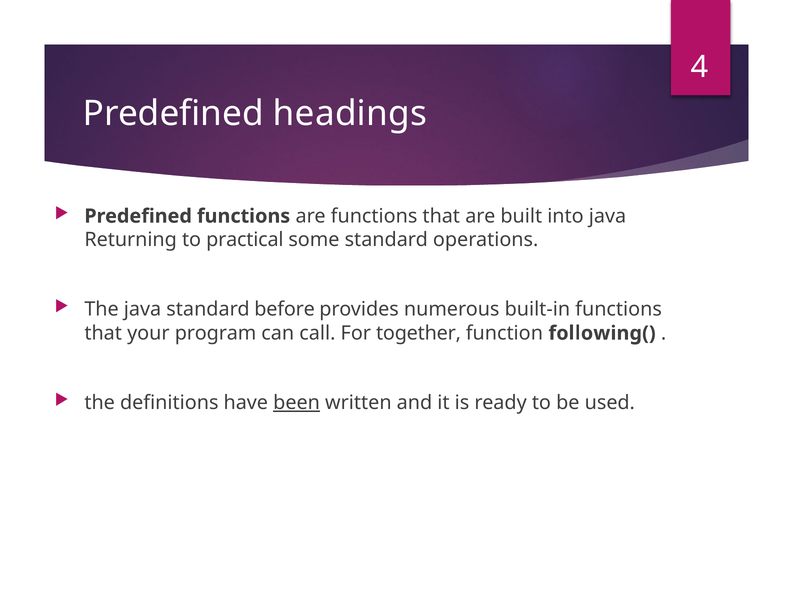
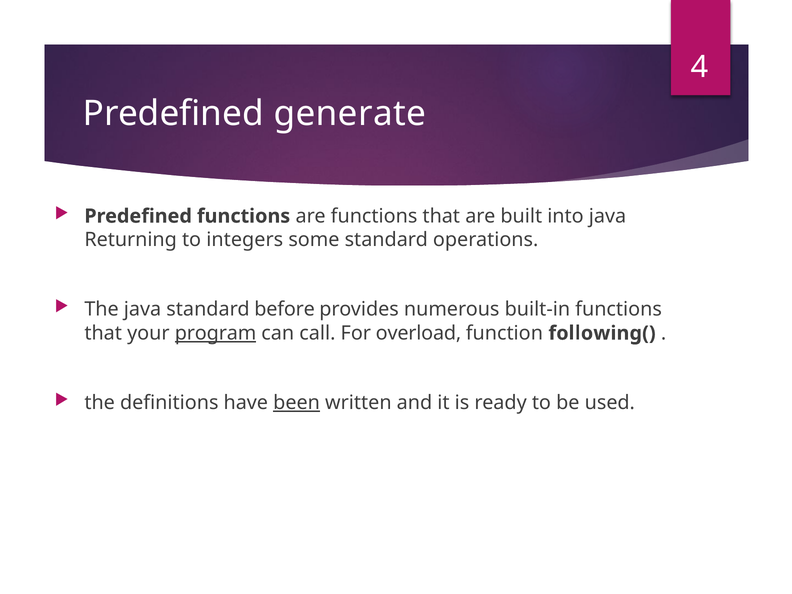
headings: headings -> generate
practical: practical -> integers
program underline: none -> present
together: together -> overload
